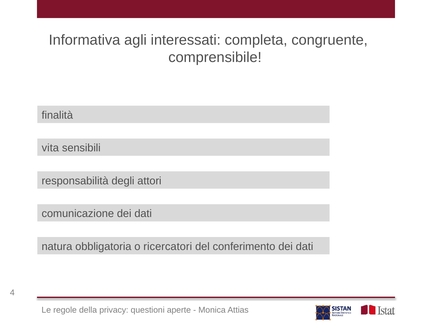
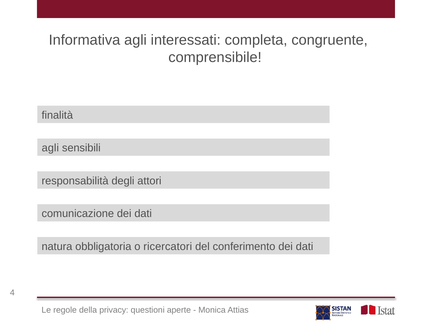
vita at (50, 148): vita -> agli
